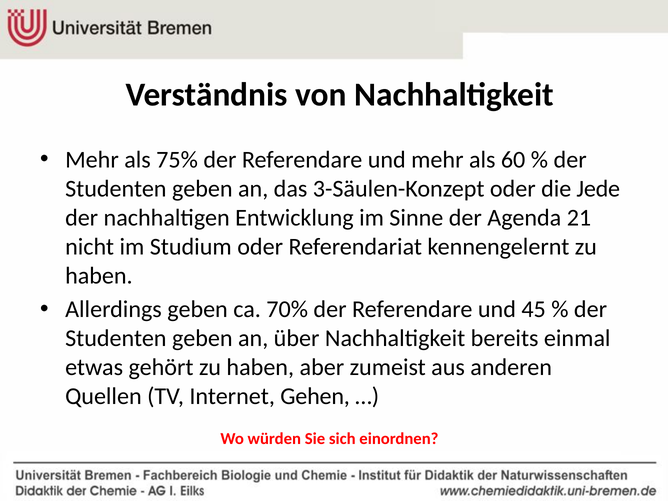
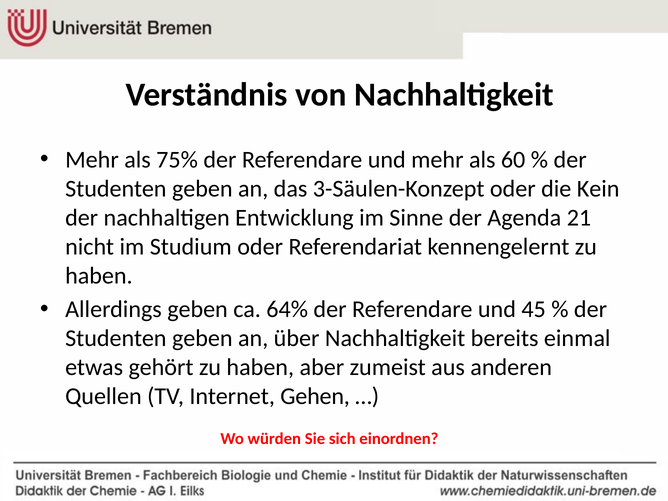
Jede: Jede -> Kein
70%: 70% -> 64%
